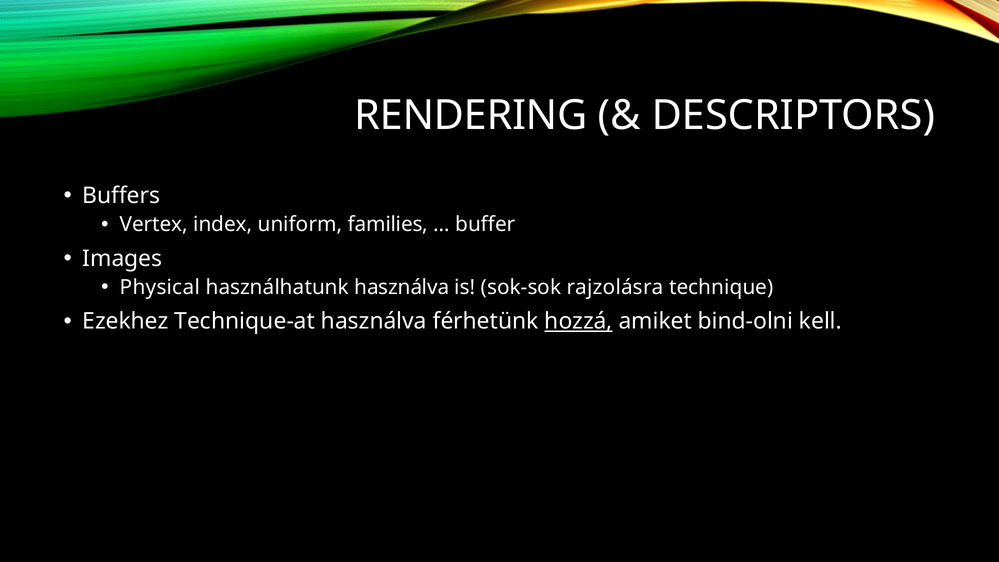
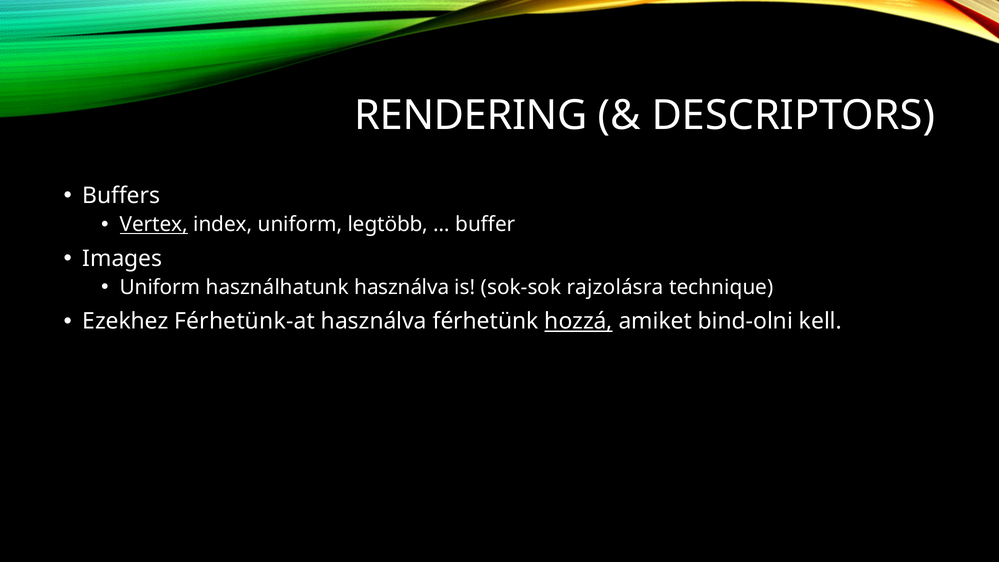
Vertex underline: none -> present
families: families -> legtöbb
Physical at (160, 287): Physical -> Uniform
Technique-at: Technique-at -> Férhetünk-at
